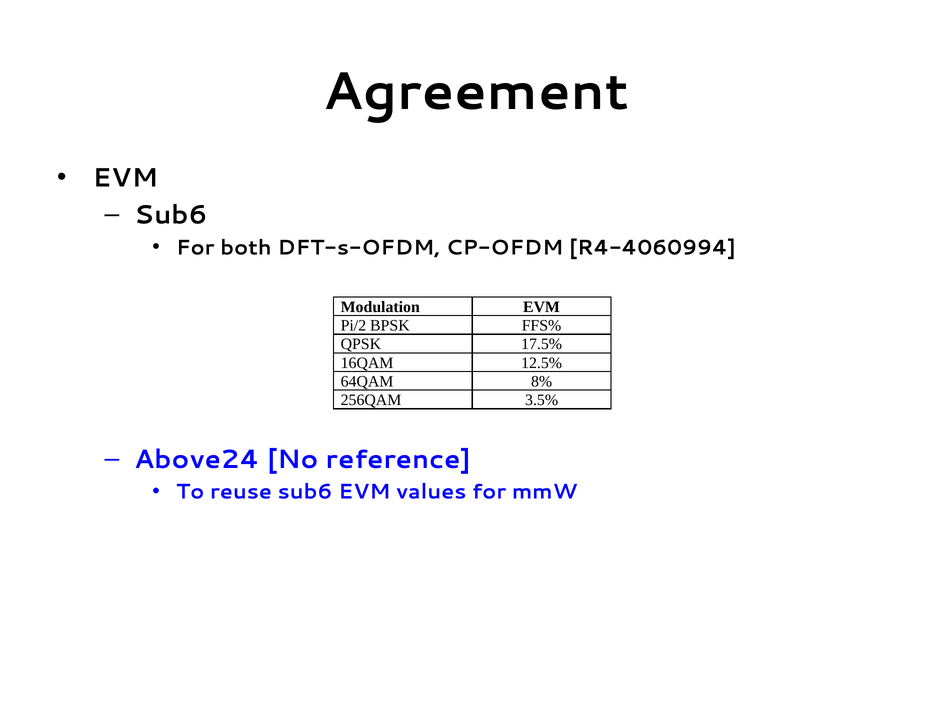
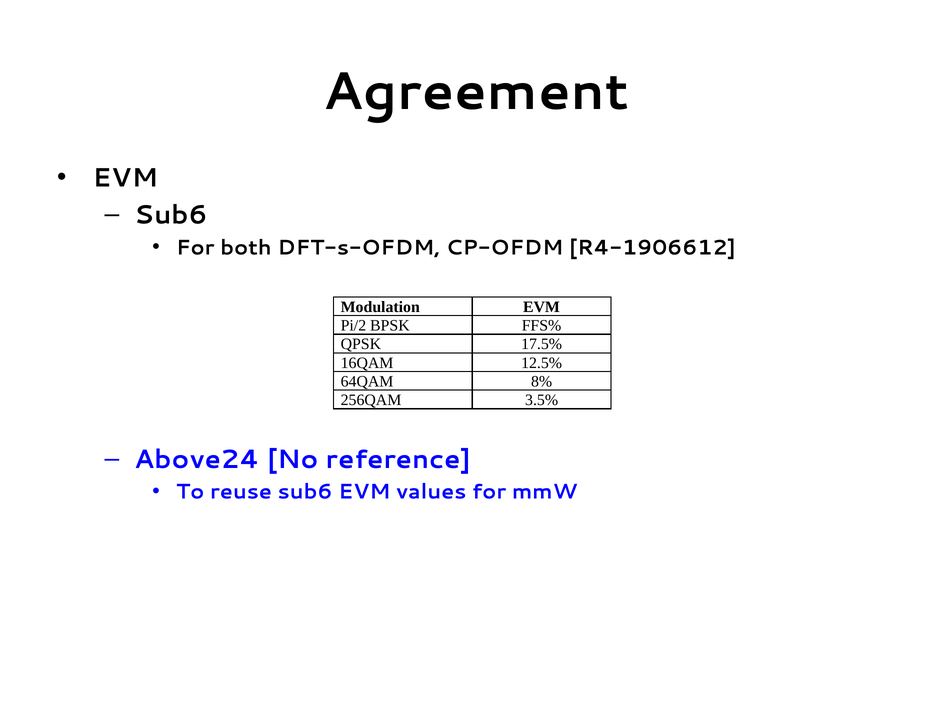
R4-4060994: R4-4060994 -> R4-1906612
